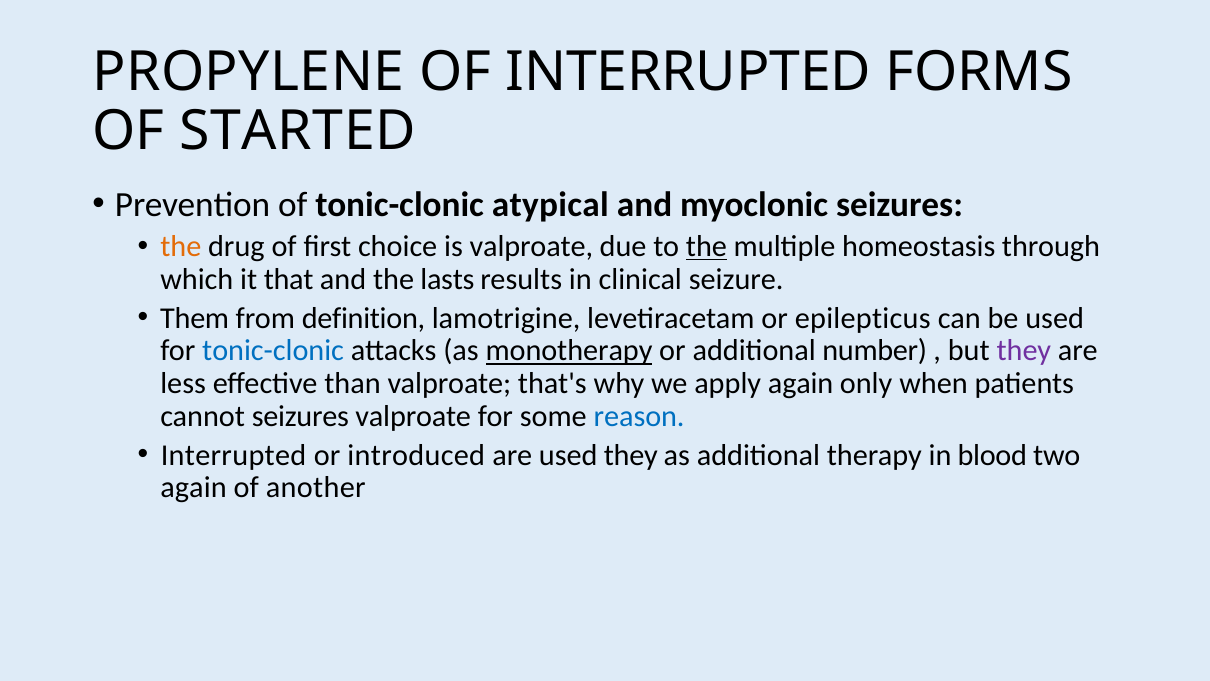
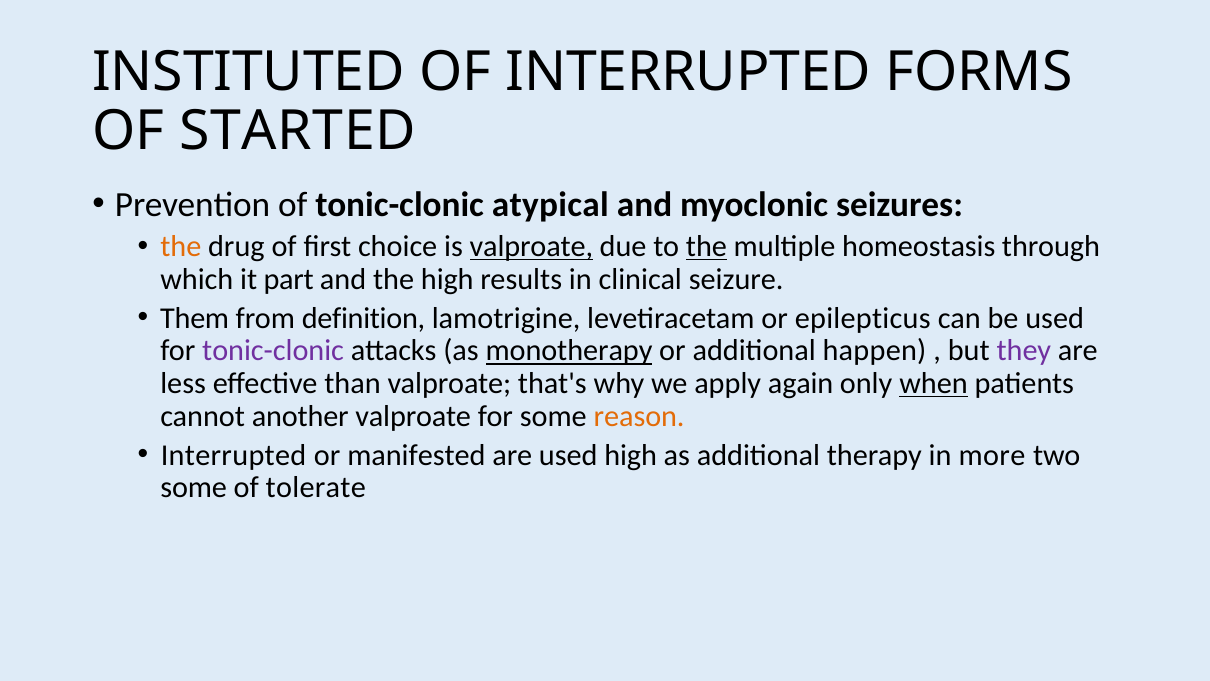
PROPYLENE: PROPYLENE -> INSTITUTED
valproate at (531, 246) underline: none -> present
that: that -> part
the lasts: lasts -> high
tonic-clonic at (273, 351) colour: blue -> purple
number: number -> happen
when underline: none -> present
cannot seizures: seizures -> another
reason colour: blue -> orange
introduced: introduced -> manifested
used they: they -> high
blood: blood -> more
again at (194, 487): again -> some
another: another -> tolerate
